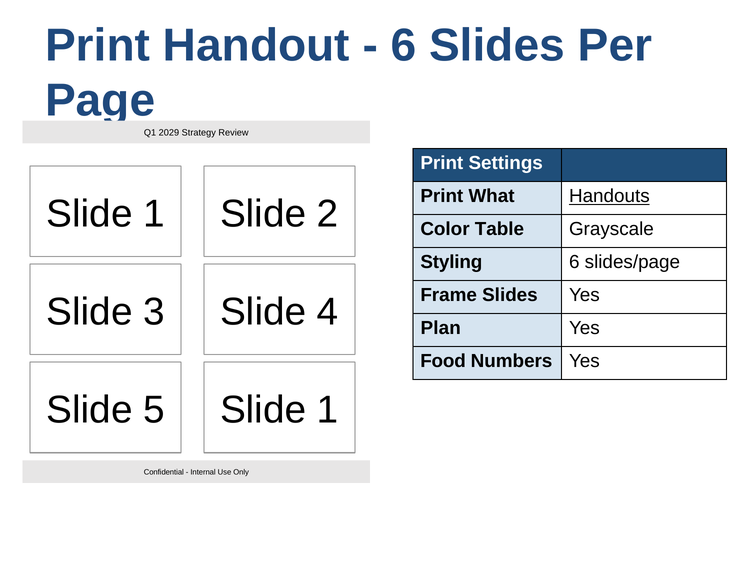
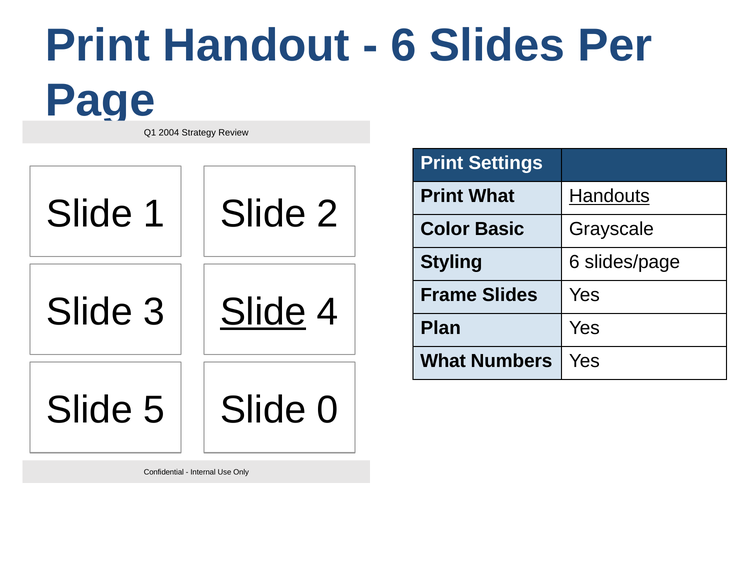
2029: 2029 -> 2004
Table: Table -> Basic
Slide at (263, 312) underline: none -> present
Food at (443, 361): Food -> What
5 Slide 1: 1 -> 0
